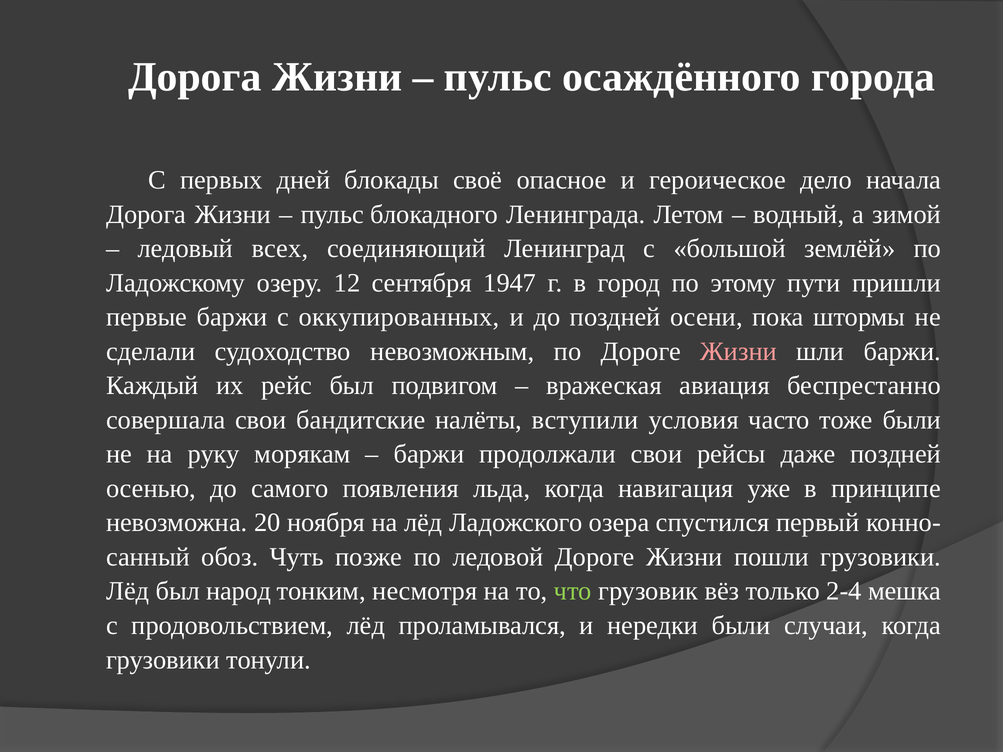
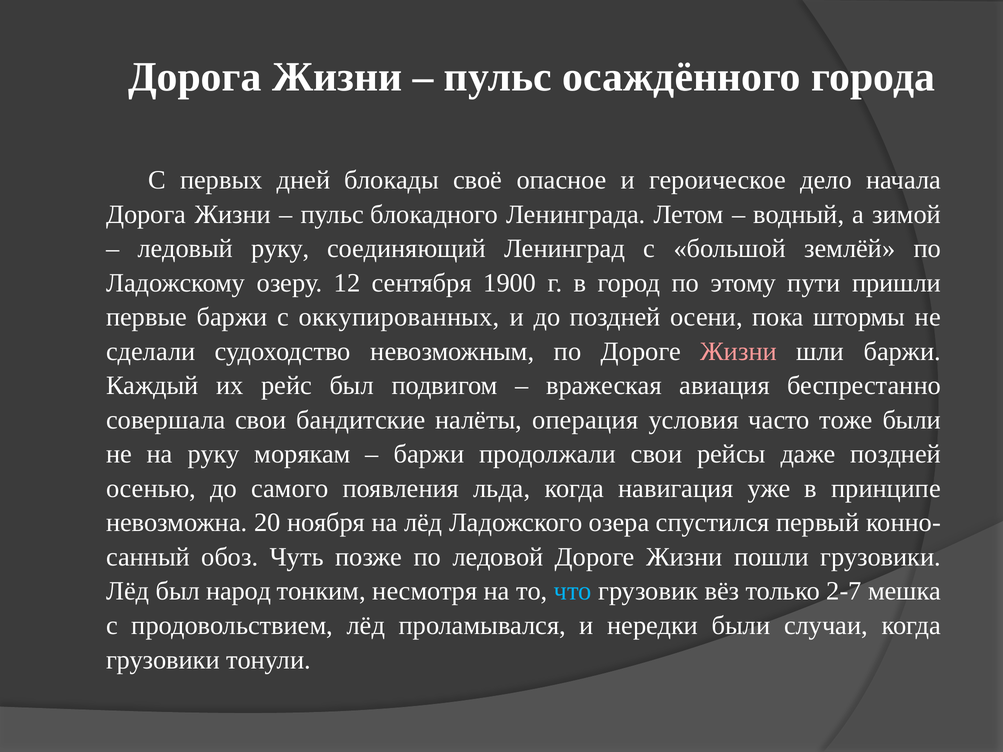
ледовый всех: всех -> руку
1947: 1947 -> 1900
вступили: вступили -> операция
что colour: light green -> light blue
2-4: 2-4 -> 2-7
